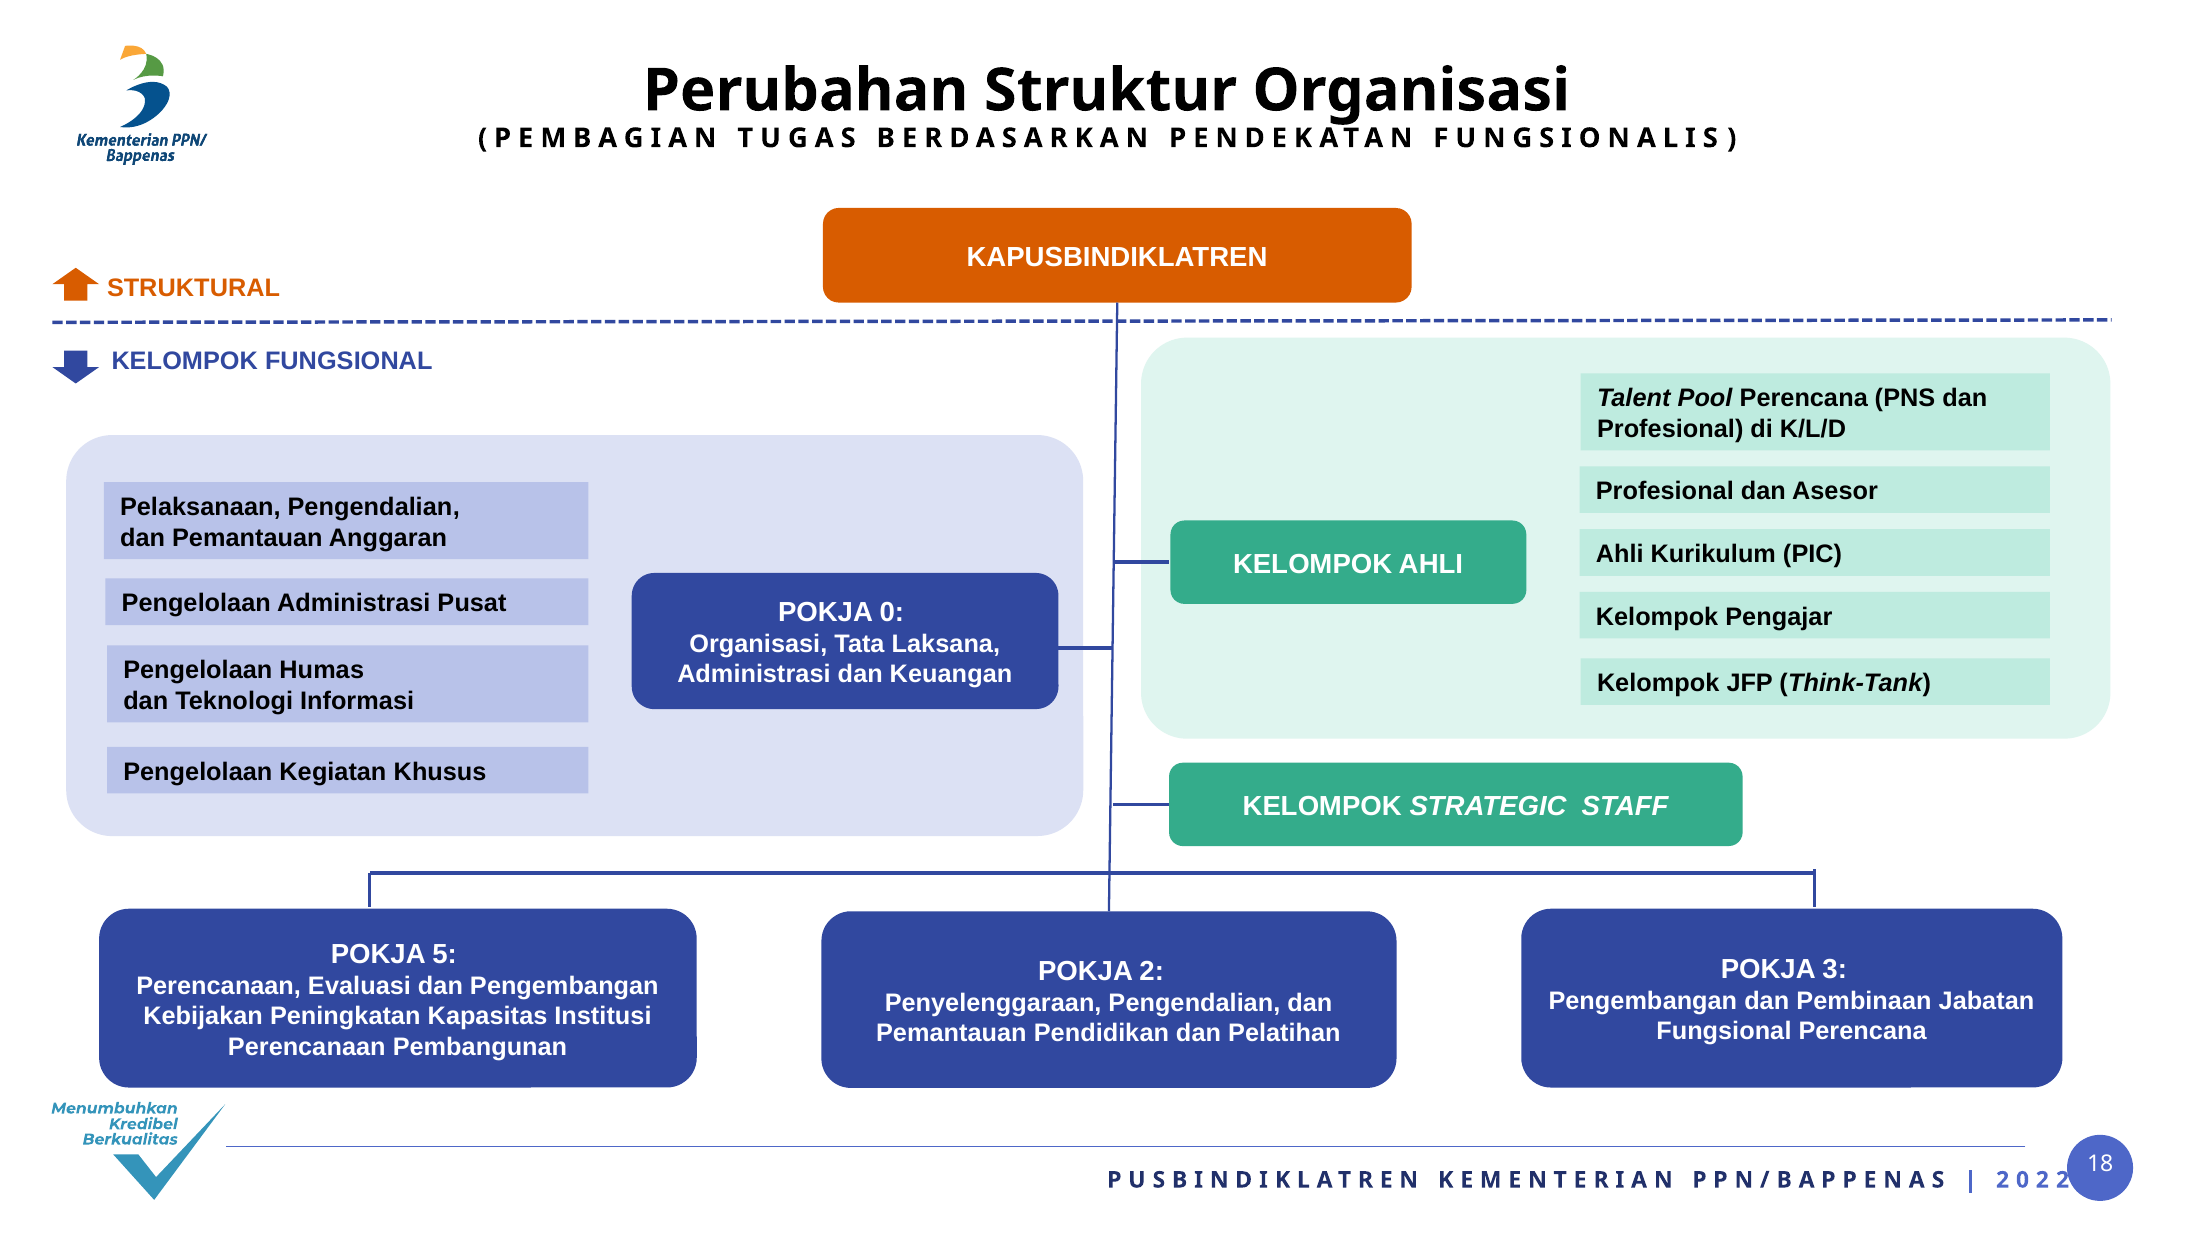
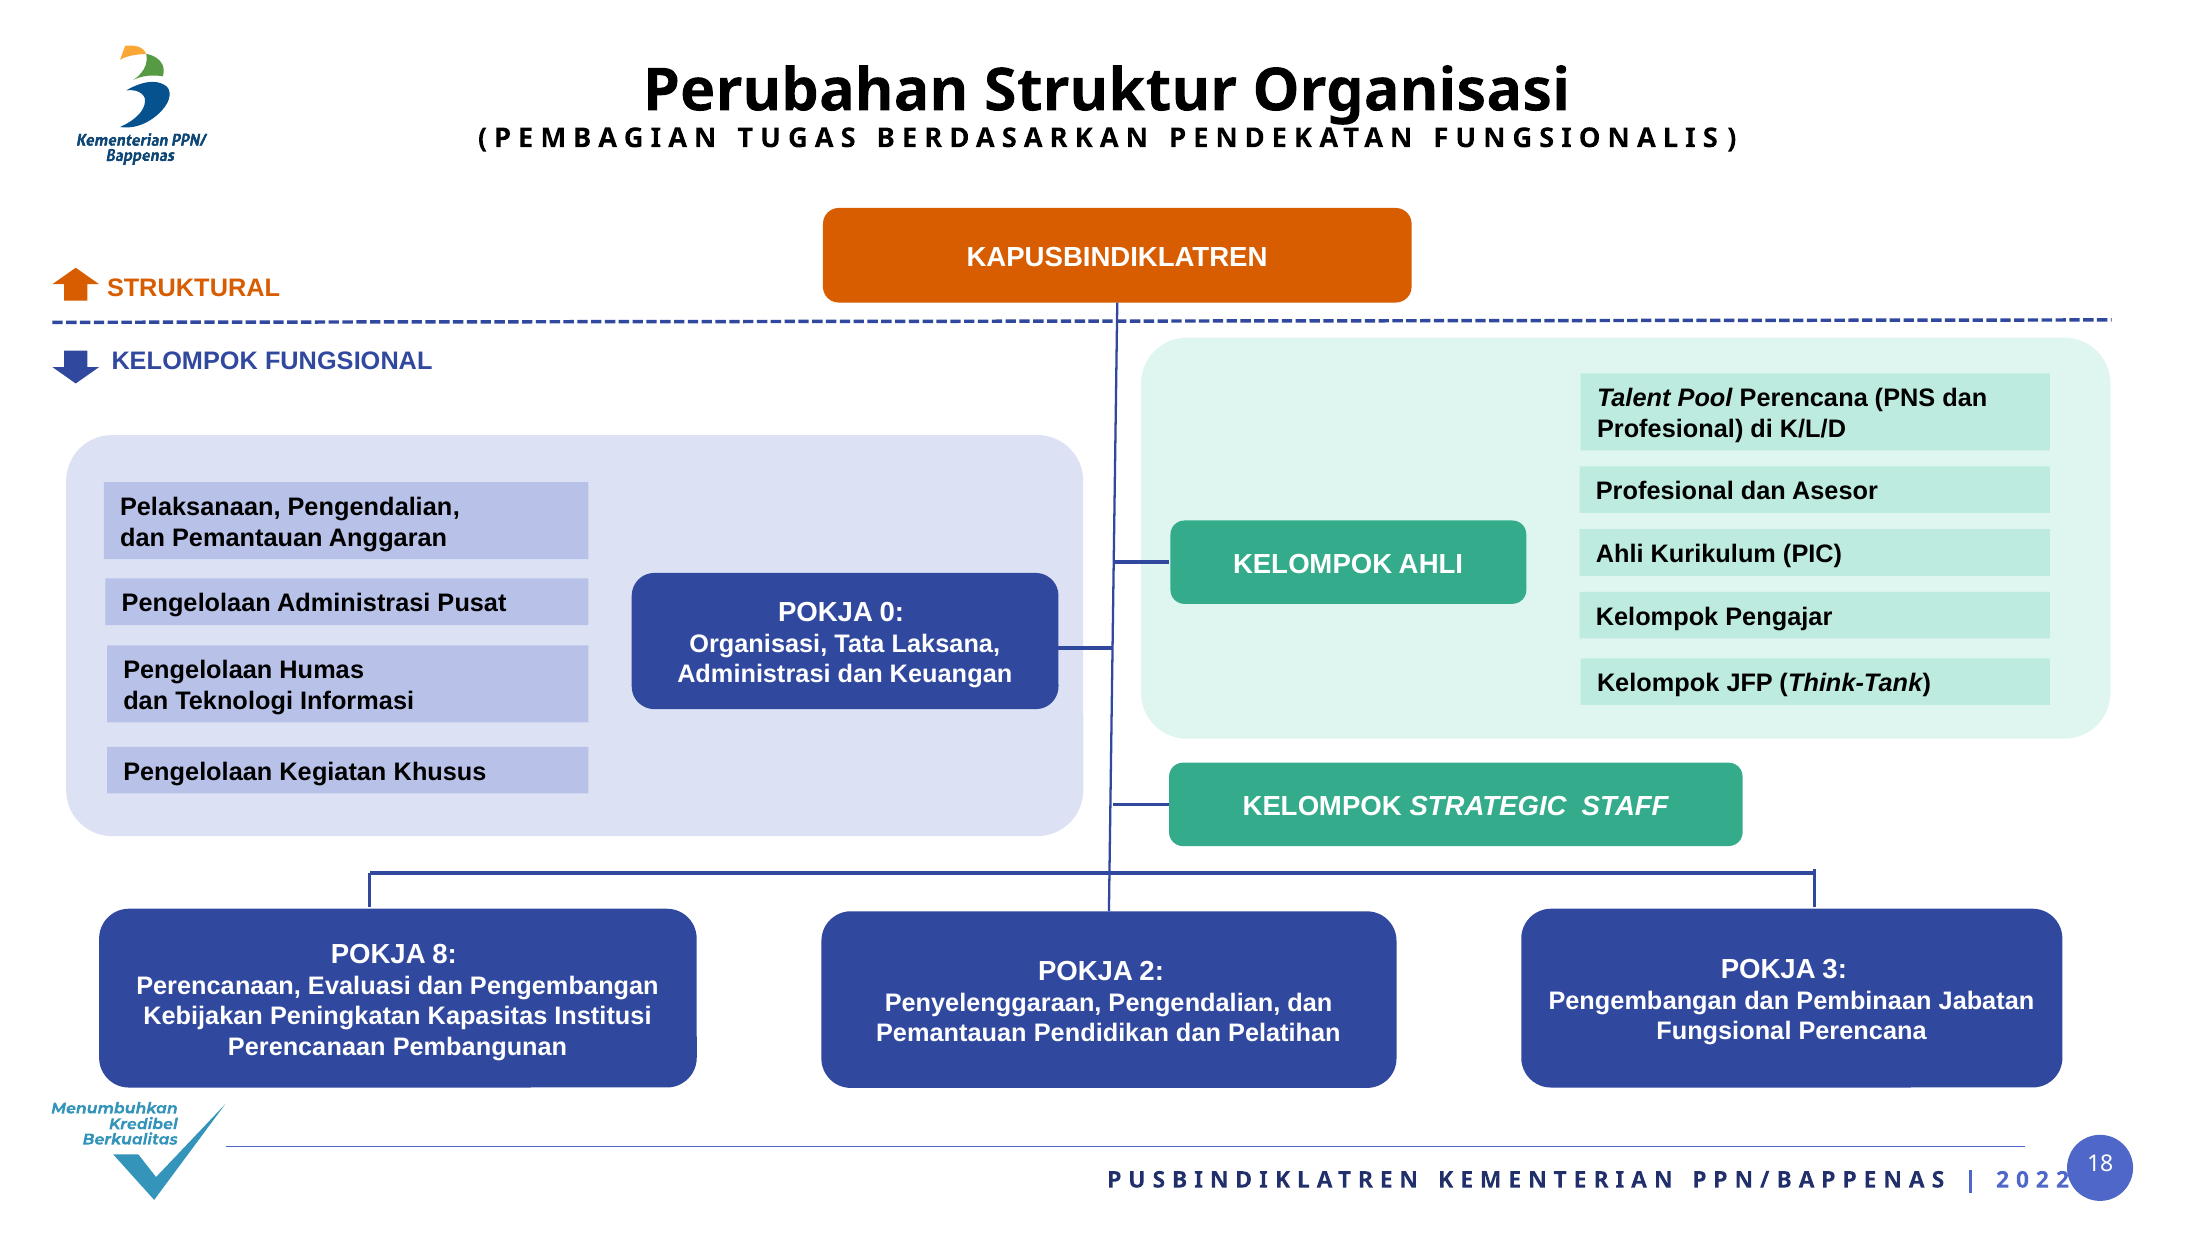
5: 5 -> 8
